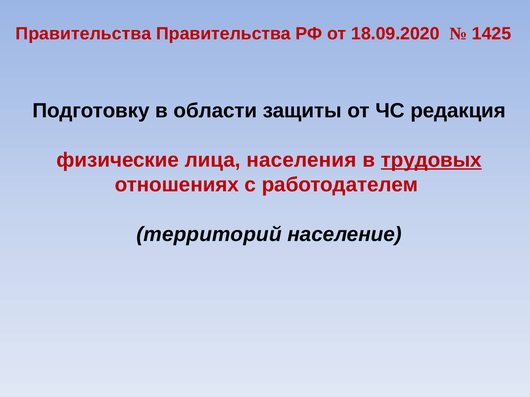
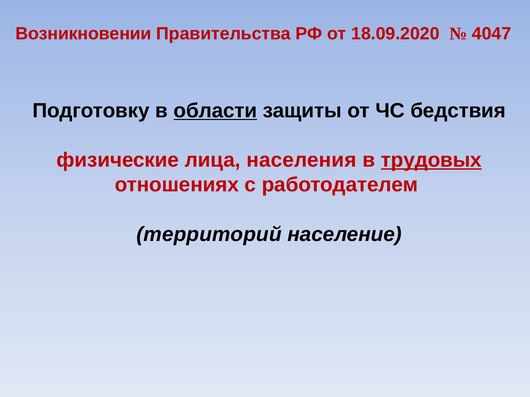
Правительства at (83, 34): Правительства -> Возникновении
1425: 1425 -> 4047
области underline: none -> present
редакция: редакция -> бедствия
